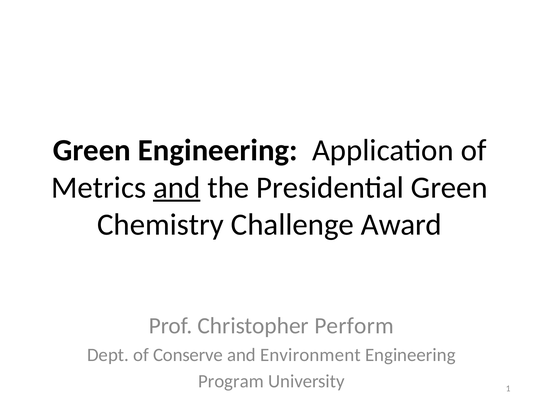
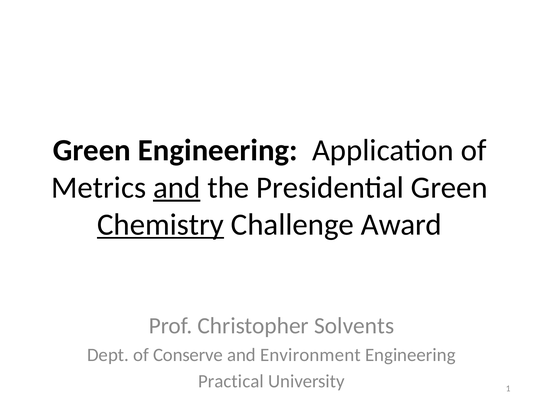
Chemistry underline: none -> present
Perform: Perform -> Solvents
Program: Program -> Practical
